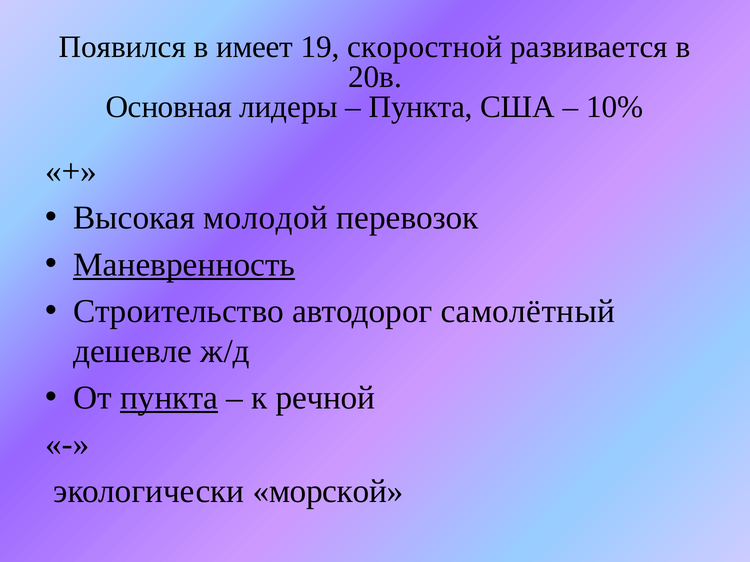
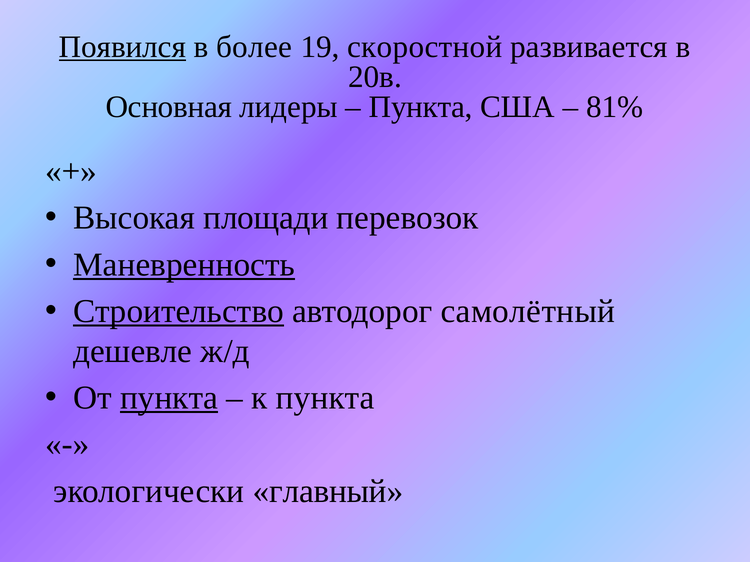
Появился underline: none -> present
имеет: имеет -> более
10%: 10% -> 81%
молодой: молодой -> площади
Строительство underline: none -> present
к речной: речной -> пункта
морской: морской -> главный
